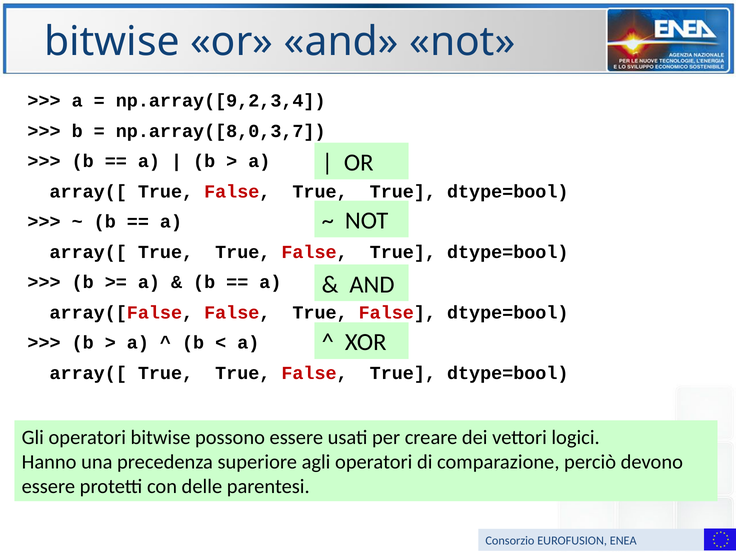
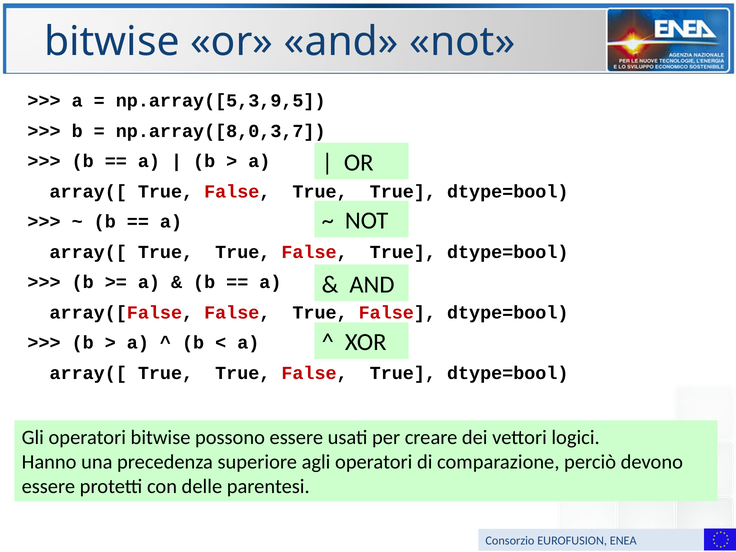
np.array([9,2,3,4: np.array([9,2,3,4 -> np.array([5,3,9,5
